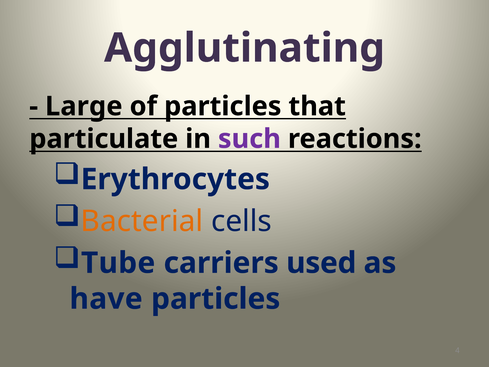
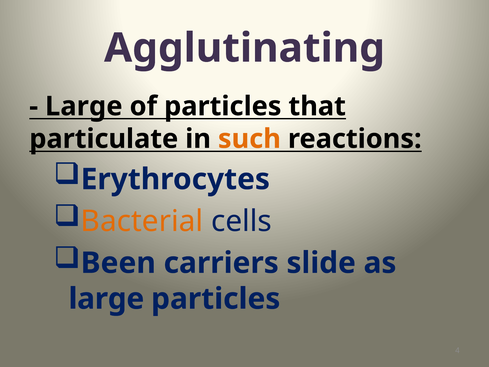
such colour: purple -> orange
Tube: Tube -> Been
used: used -> slide
have at (106, 299): have -> large
